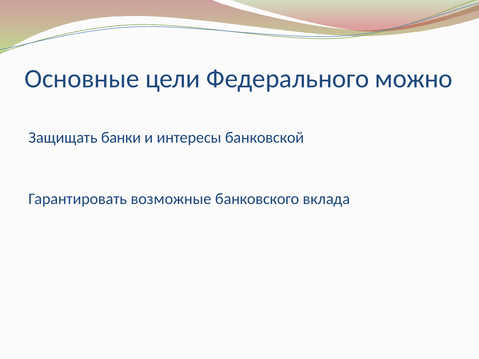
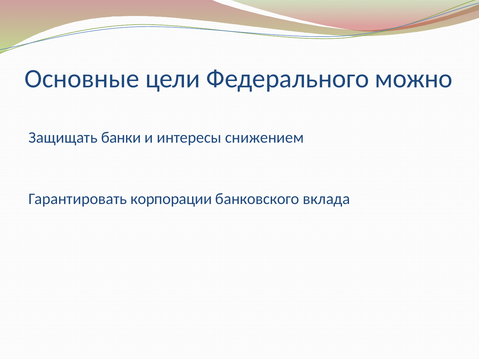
банковской: банковской -> снижением
возможные: возможные -> корпорации
